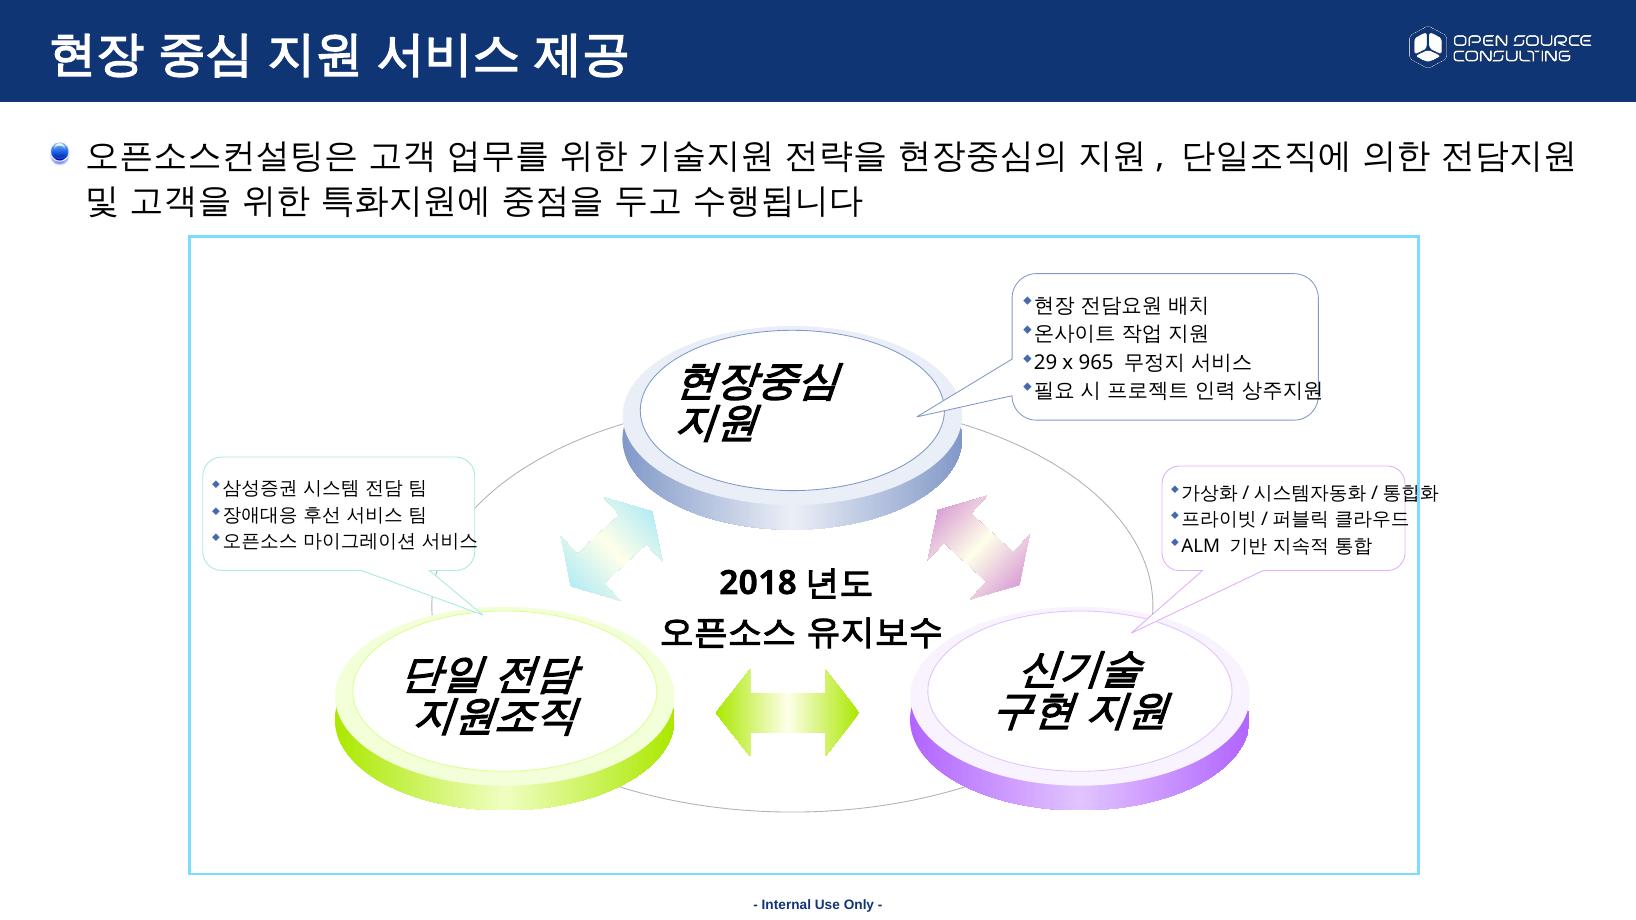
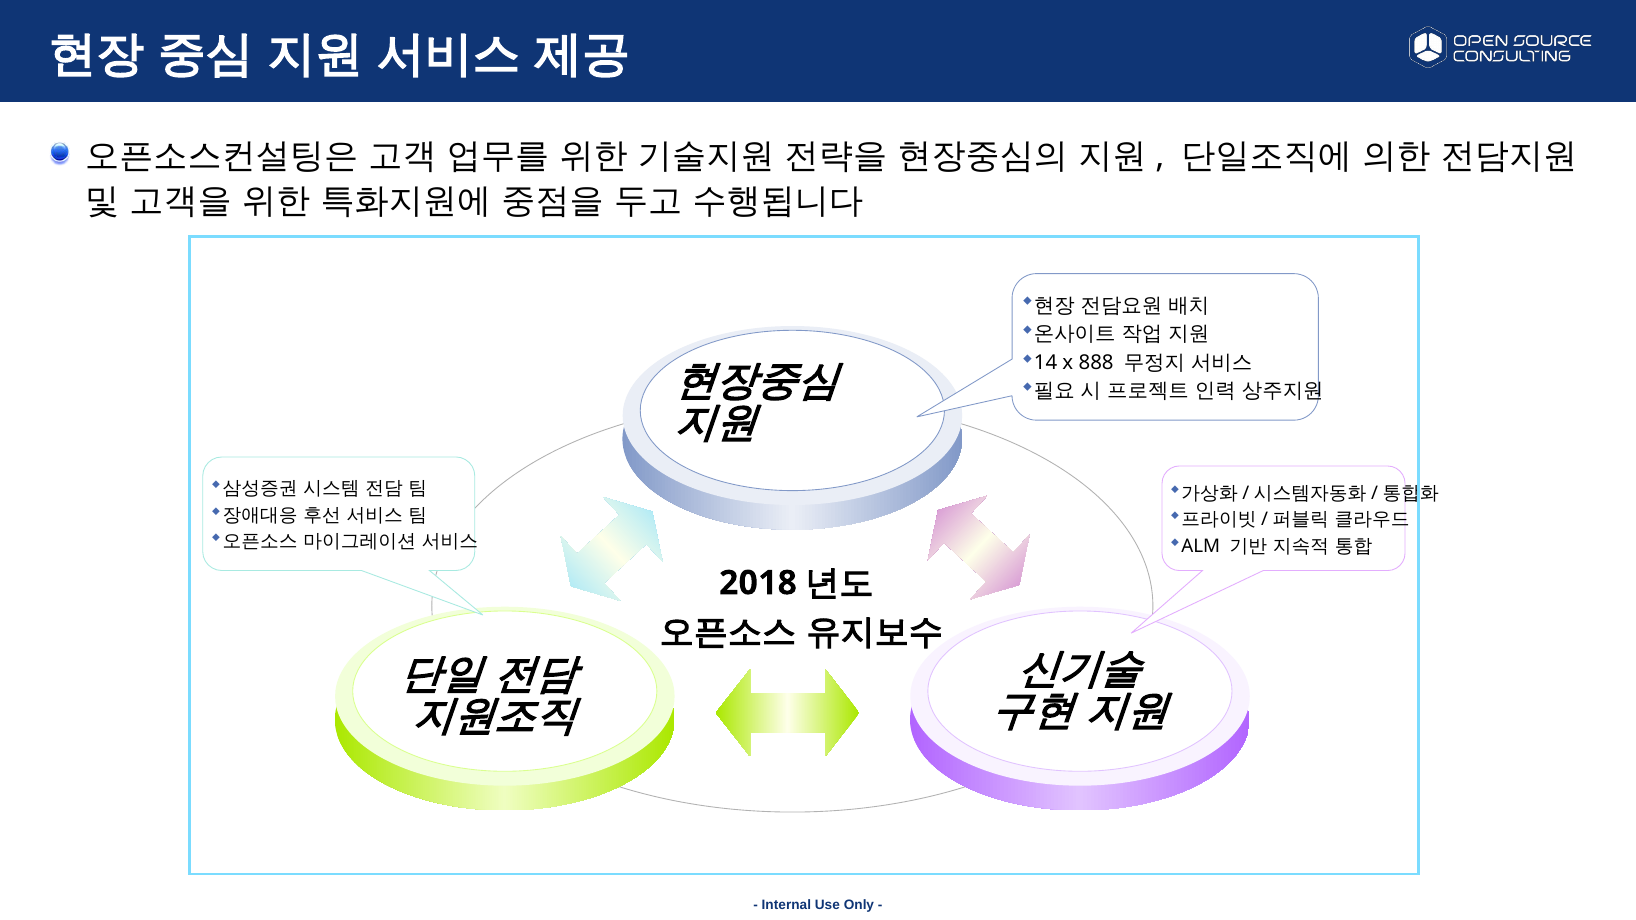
29: 29 -> 14
965: 965 -> 888
